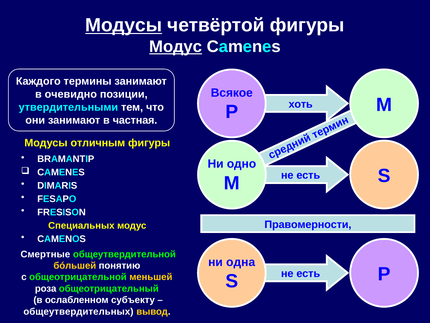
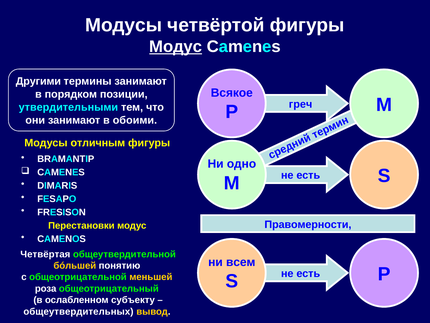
Модусы at (124, 25) underline: present -> none
Каждого: Каждого -> Другими
очевидно: очевидно -> порядком
хоть: хоть -> греч
частная: частная -> обоими
Специальных: Специальных -> Перестановки
Смертные: Смертные -> Четвёртая
одна: одна -> всем
